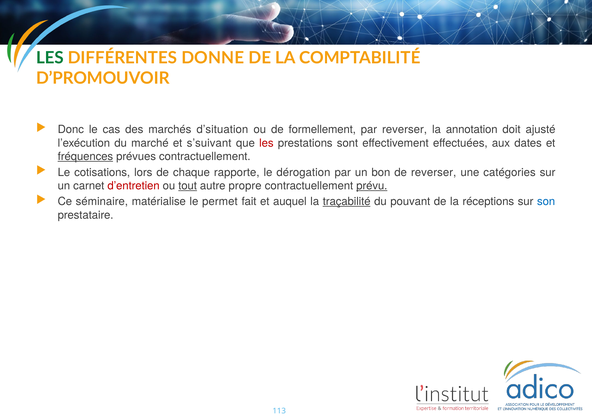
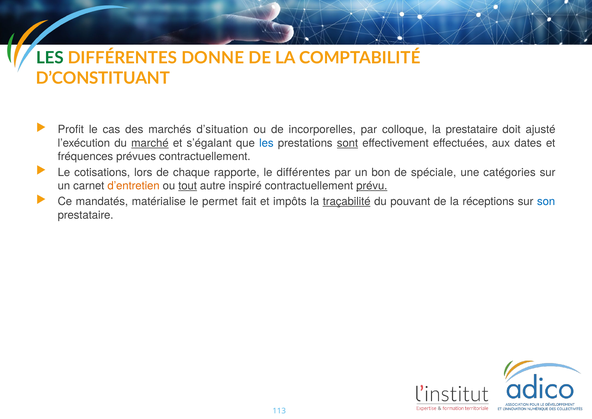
D’PROMOUVOIR: D’PROMOUVOIR -> D’CONSTITUANT
Donc: Donc -> Profit
formellement: formellement -> incorporelles
par reverser: reverser -> colloque
la annotation: annotation -> prestataire
marché underline: none -> present
s’suivant: s’suivant -> s’égalant
les at (266, 143) colour: red -> blue
sont underline: none -> present
fréquences underline: present -> none
le dérogation: dérogation -> différentes
de reverser: reverser -> spéciale
d’entretien colour: red -> orange
propre: propre -> inspiré
séminaire: séminaire -> mandatés
auquel: auquel -> impôts
